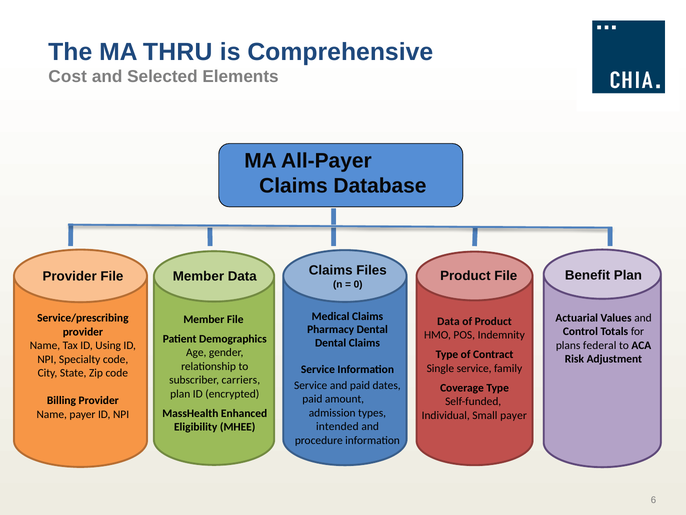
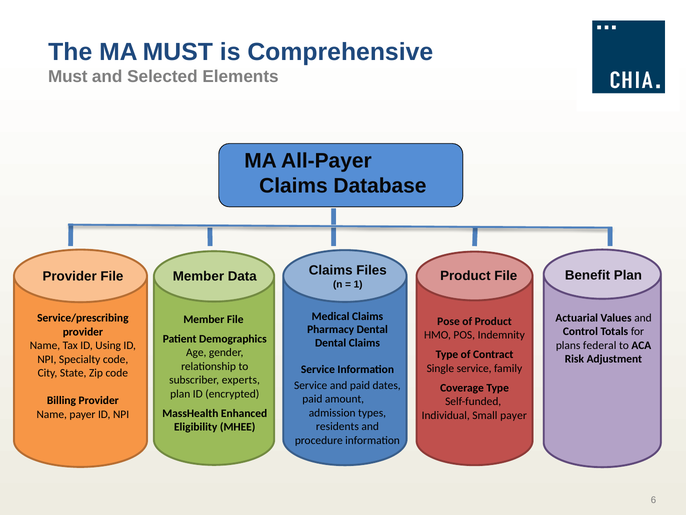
MA THRU: THRU -> MUST
Cost at (68, 77): Cost -> Must
0: 0 -> 1
Data at (448, 321): Data -> Pose
carriers: carriers -> experts
intended: intended -> residents
